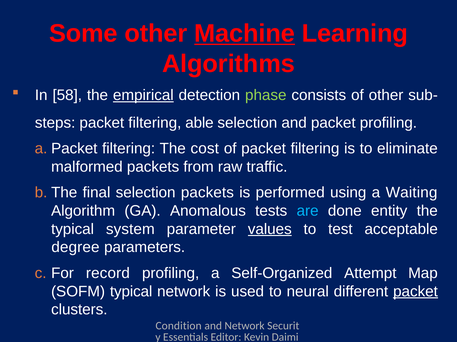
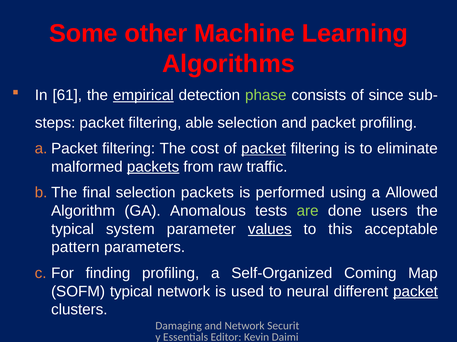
Machine underline: present -> none
58: 58 -> 61
of other: other -> since
packet at (264, 149) underline: none -> present
packets at (153, 167) underline: none -> present
Waiting: Waiting -> Allowed
are colour: light blue -> light green
entity: entity -> users
test: test -> this
degree: degree -> pattern
record: record -> finding
Attempt: Attempt -> Coming
Condition: Condition -> Damaging
